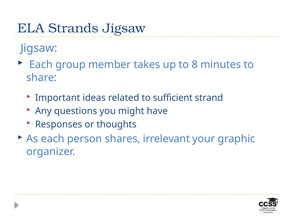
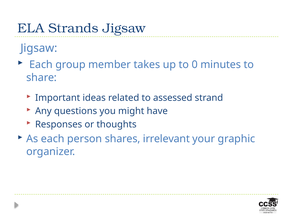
8: 8 -> 0
sufficient: sufficient -> assessed
